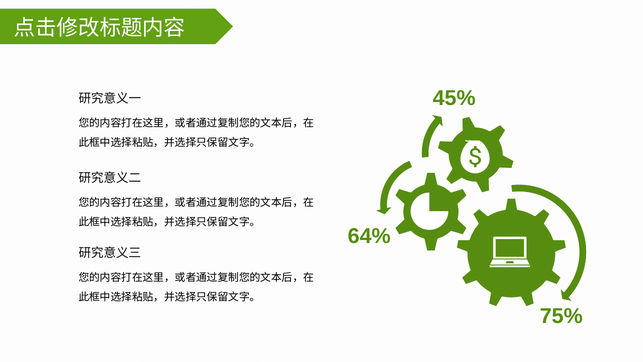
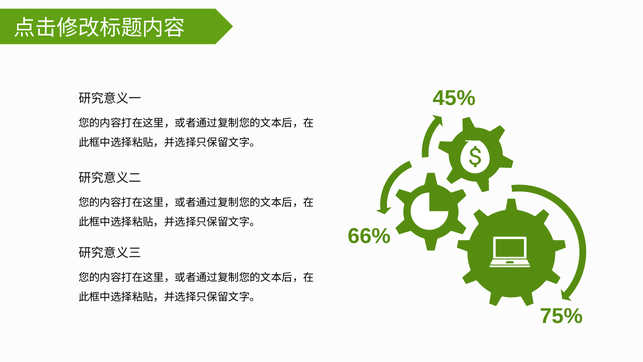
64%: 64% -> 66%
